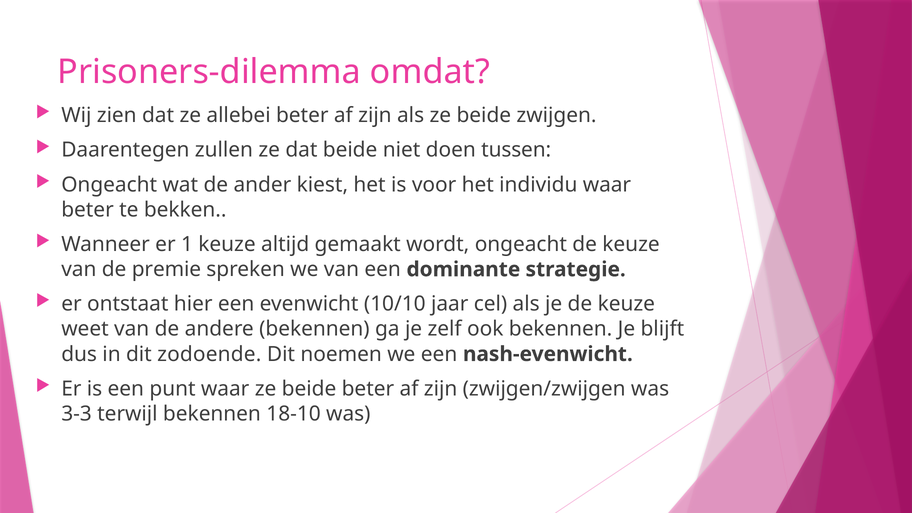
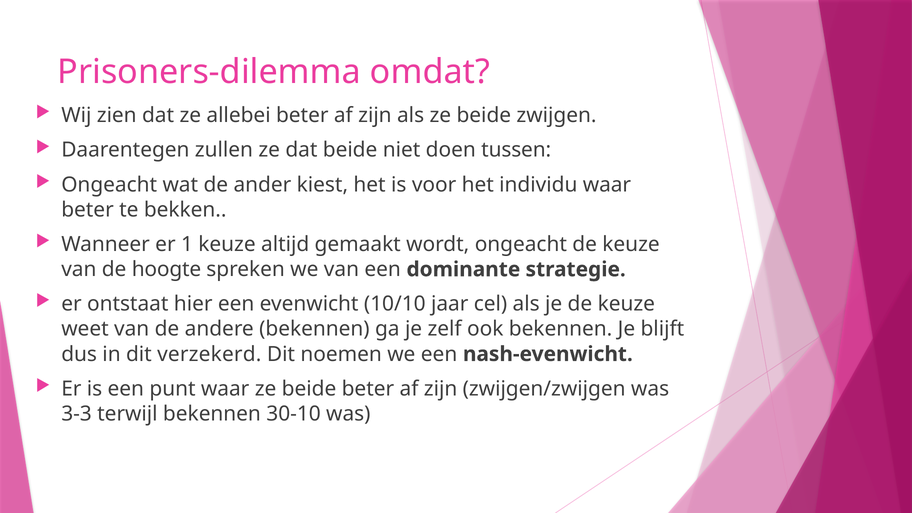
premie: premie -> hoogte
zodoende: zodoende -> verzekerd
18-10: 18-10 -> 30-10
